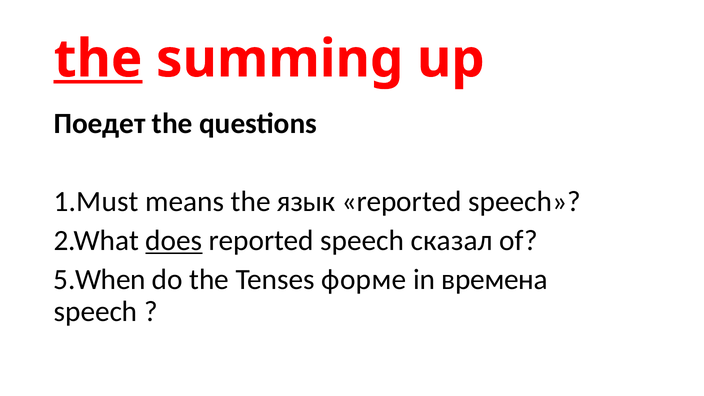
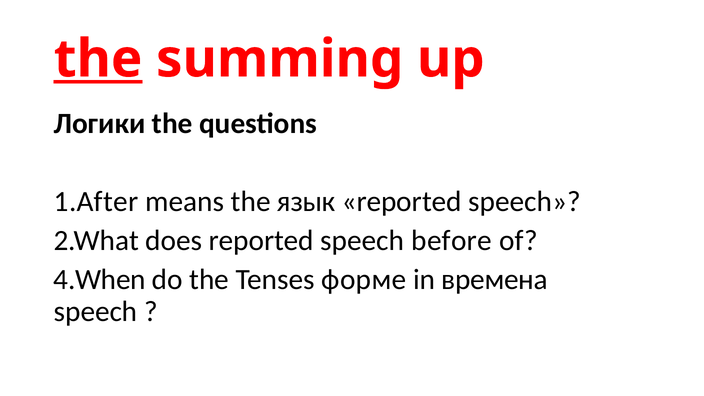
Поедет: Поедет -> Логики
1.Must: 1.Must -> 1.After
does underline: present -> none
сказал: сказал -> before
5.When: 5.When -> 4.When
